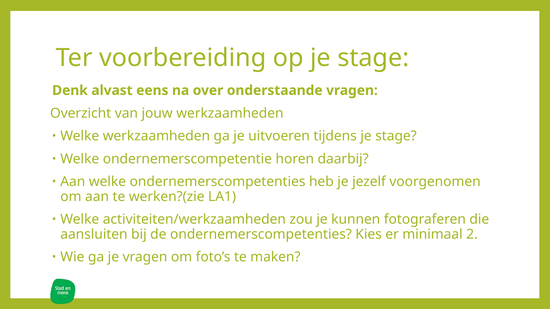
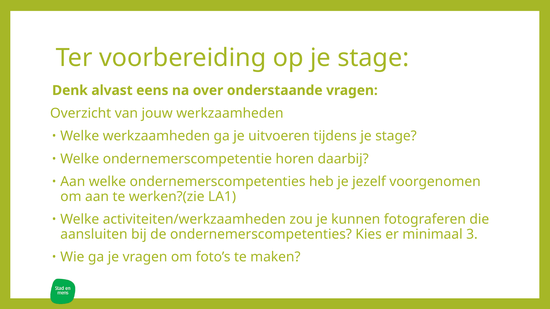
2: 2 -> 3
